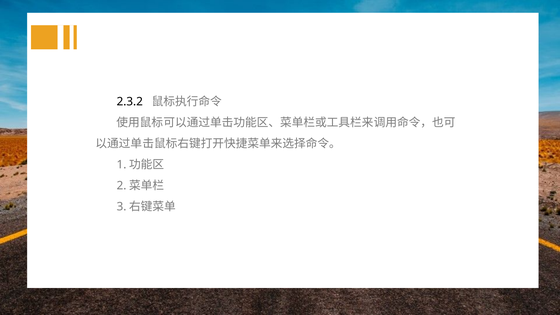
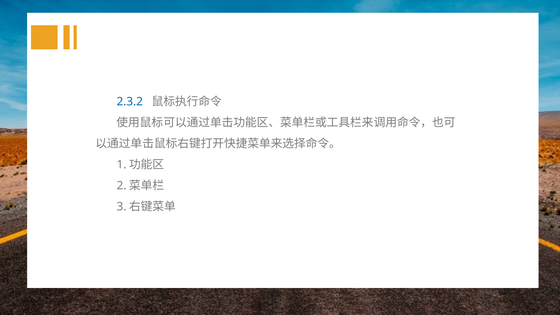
2.3.2 colour: black -> blue
